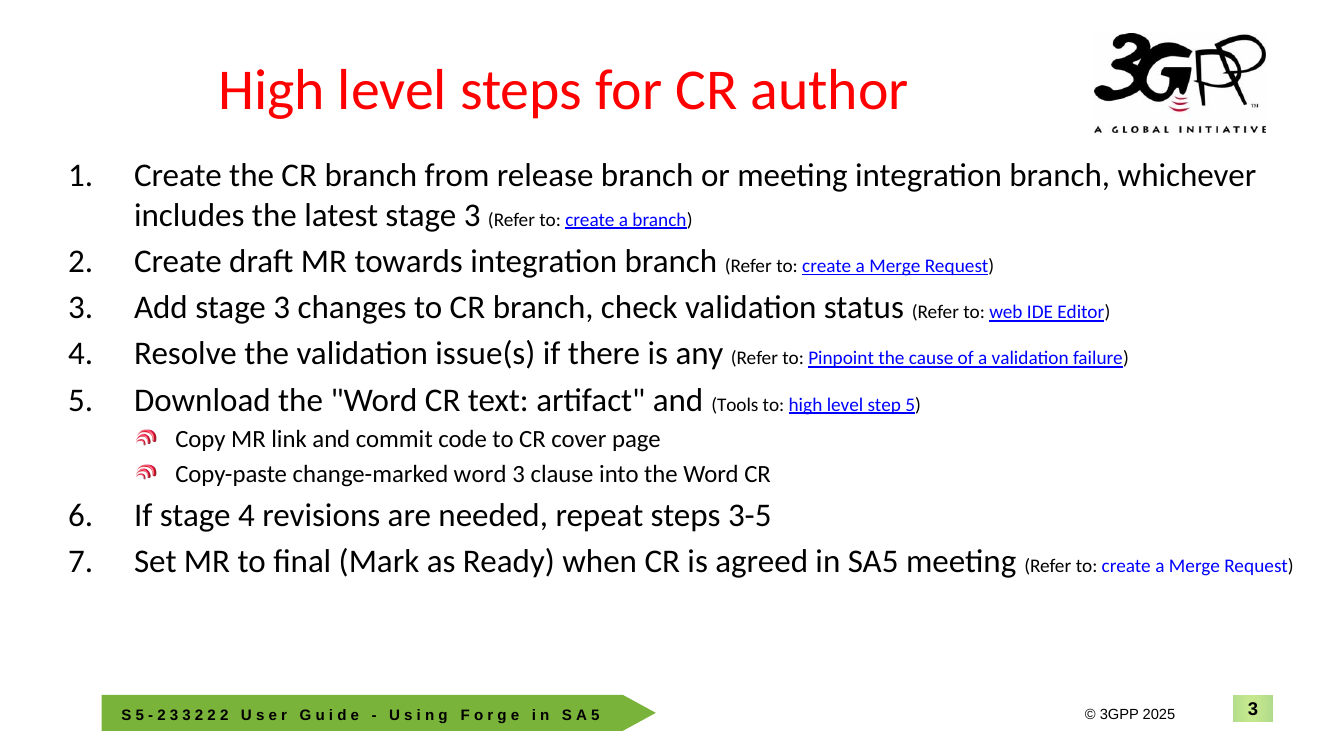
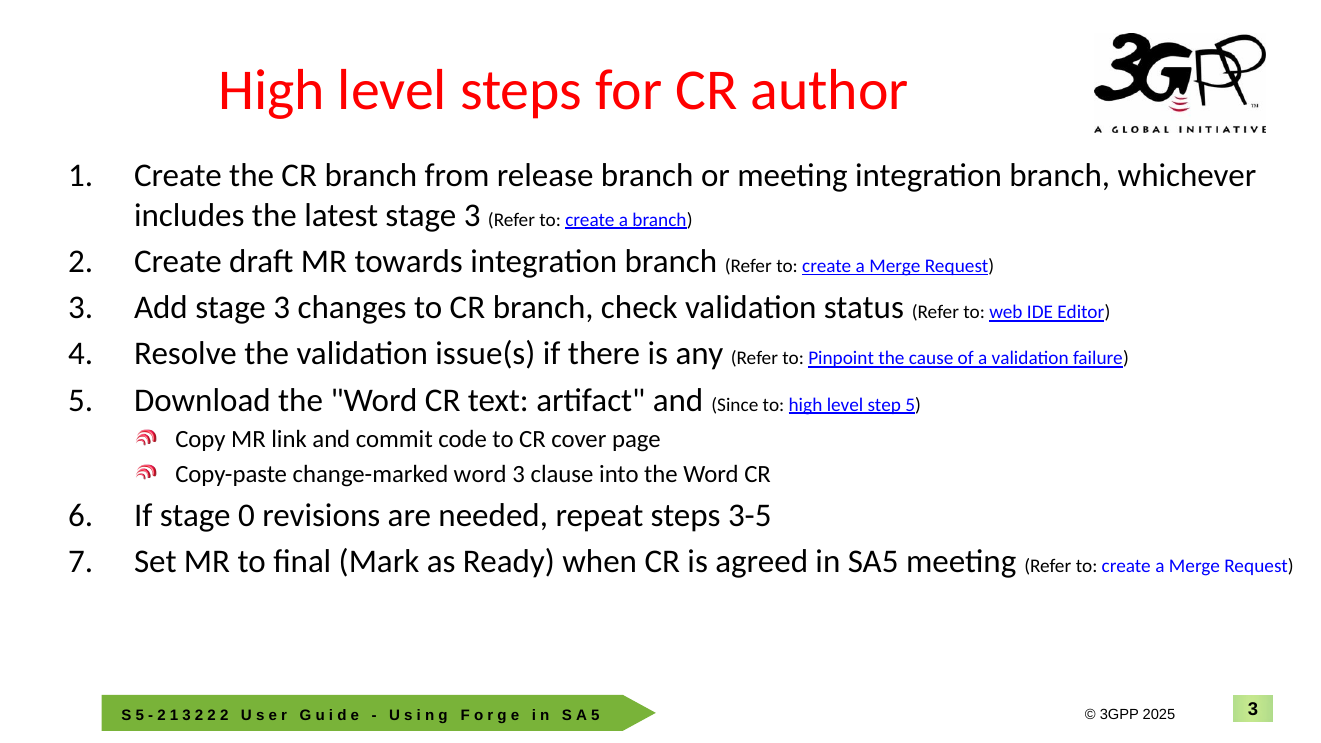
Tools: Tools -> Since
stage 4: 4 -> 0
3 at (174, 715): 3 -> 1
